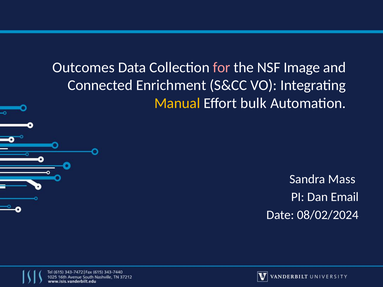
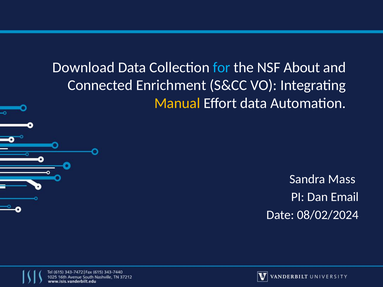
Outcomes: Outcomes -> Download
for colour: pink -> light blue
Image: Image -> About
Effort bulk: bulk -> data
